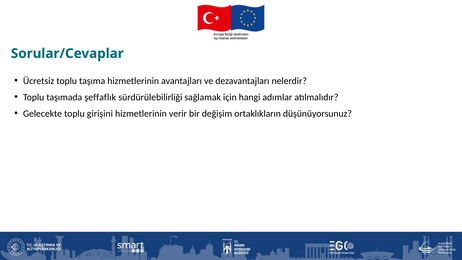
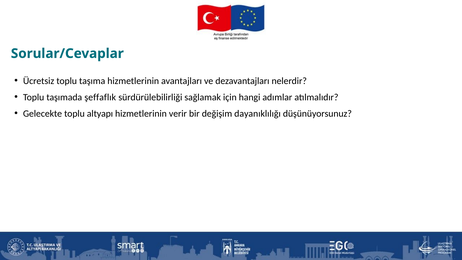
girişini: girişini -> altyapı
ortaklıkların: ortaklıkların -> dayanıklılığı
